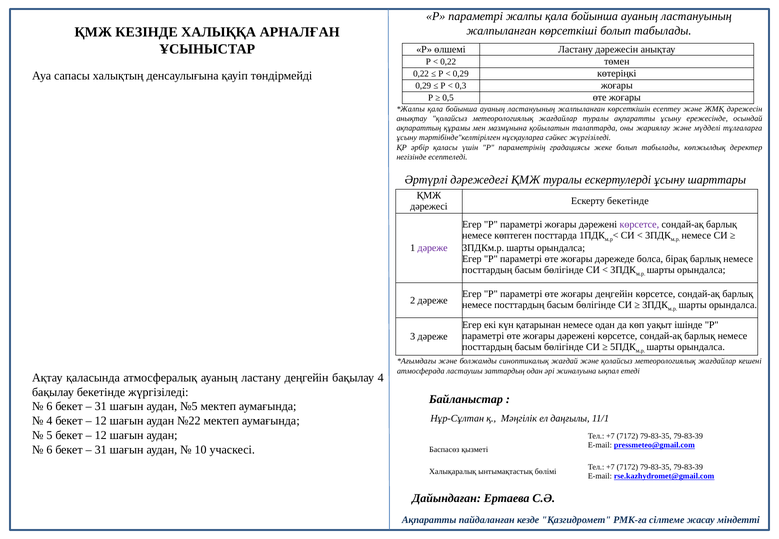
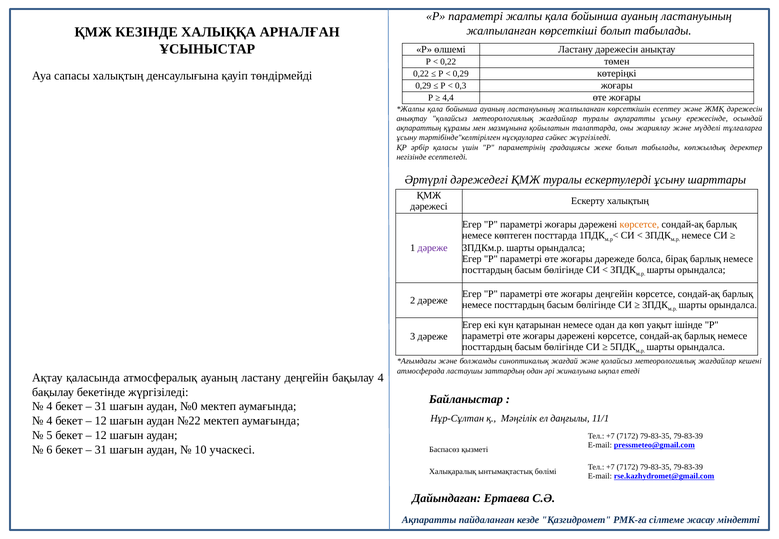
0,5: 0,5 -> 4,4
Ескерту бекетінде: бекетінде -> халықтың
көрсетсе at (639, 225) colour: purple -> orange
6 at (49, 407): 6 -> 4
№5: №5 -> №0
